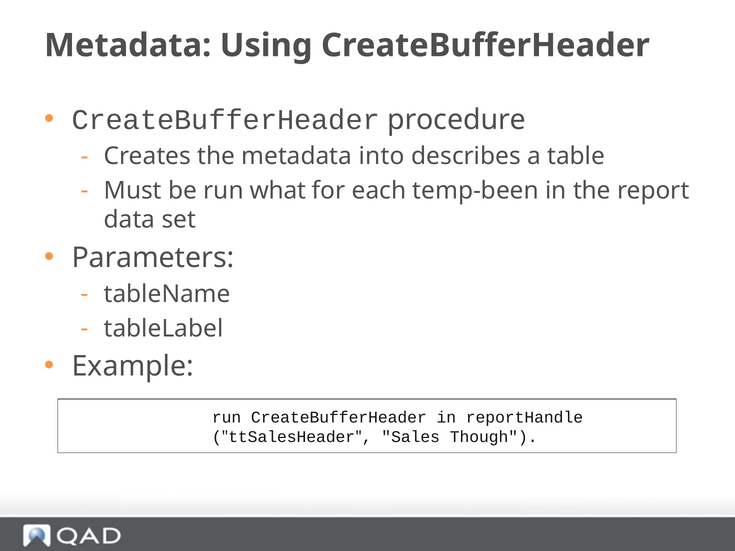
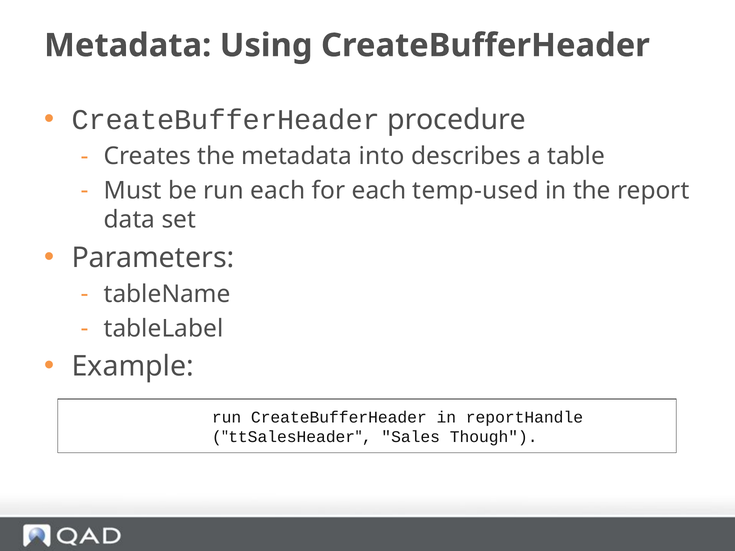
run what: what -> each
temp-been: temp-been -> temp-used
